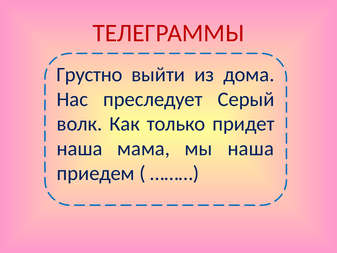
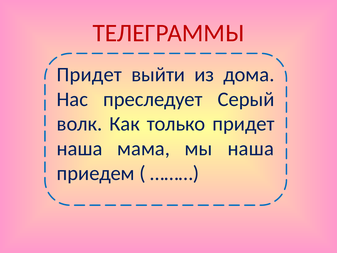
Грустно at (89, 74): Грустно -> Придет
